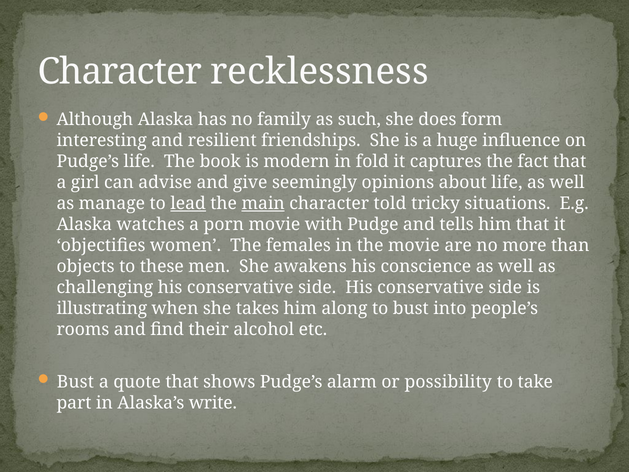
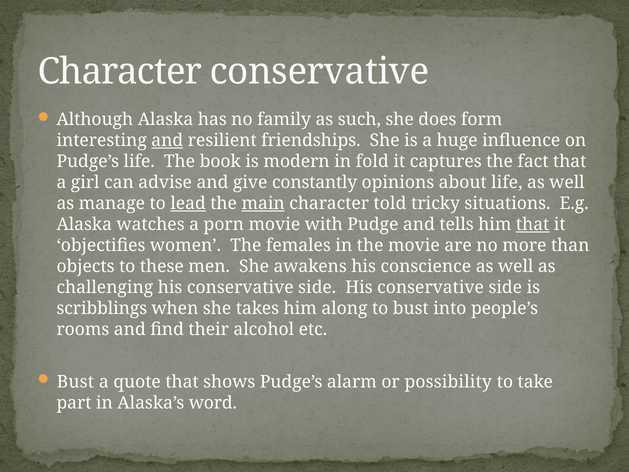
Character recklessness: recklessness -> conservative
and at (167, 141) underline: none -> present
seemingly: seemingly -> constantly
that at (533, 225) underline: none -> present
illustrating: illustrating -> scribblings
write: write -> word
